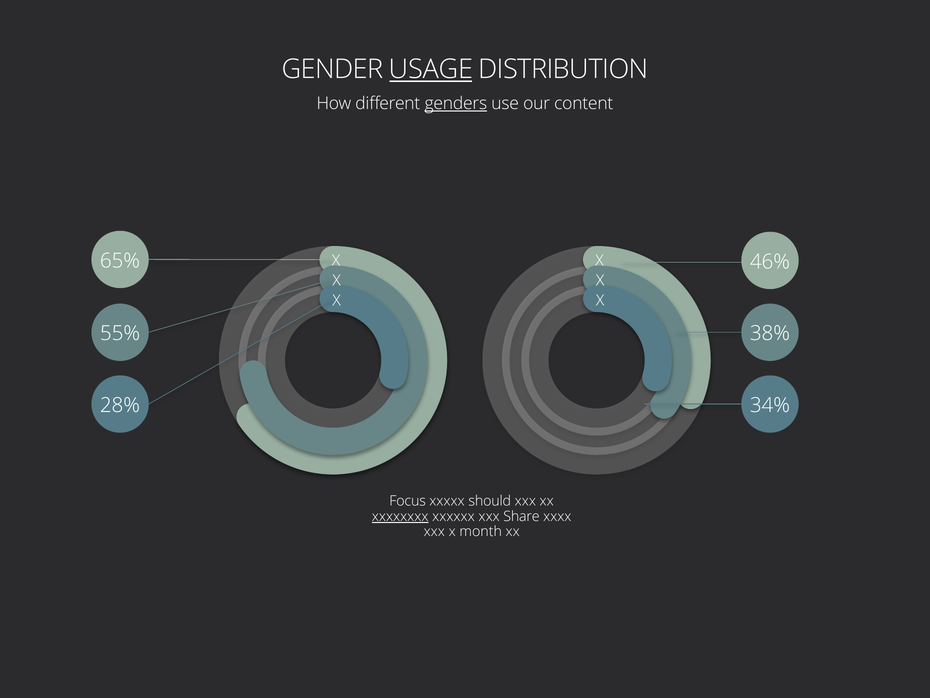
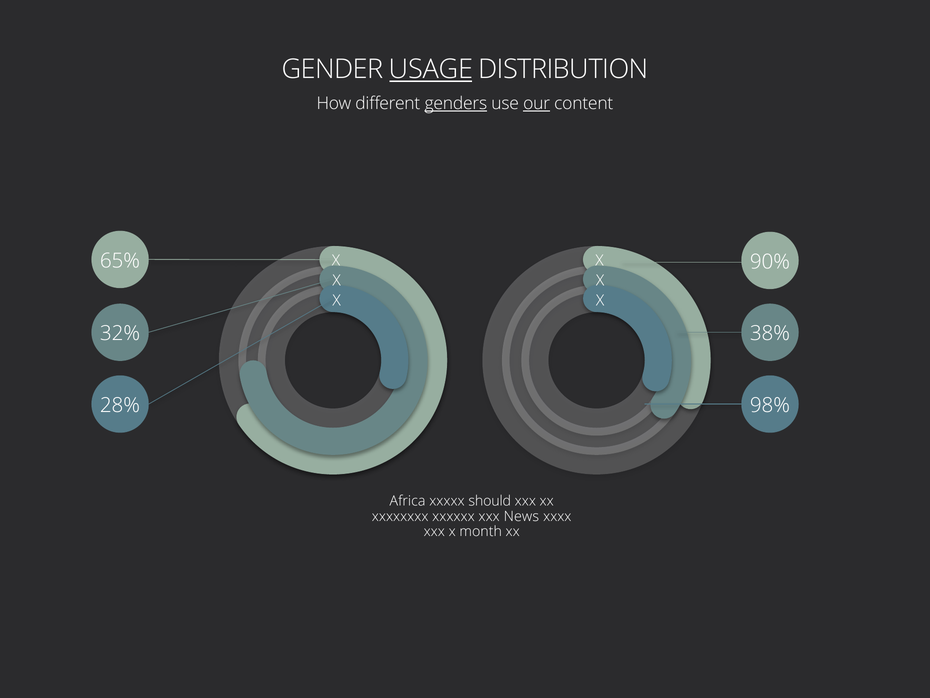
our underline: none -> present
46%: 46% -> 90%
55%: 55% -> 32%
34%: 34% -> 98%
Focus: Focus -> Africa
xxxxxxxx underline: present -> none
Share: Share -> News
